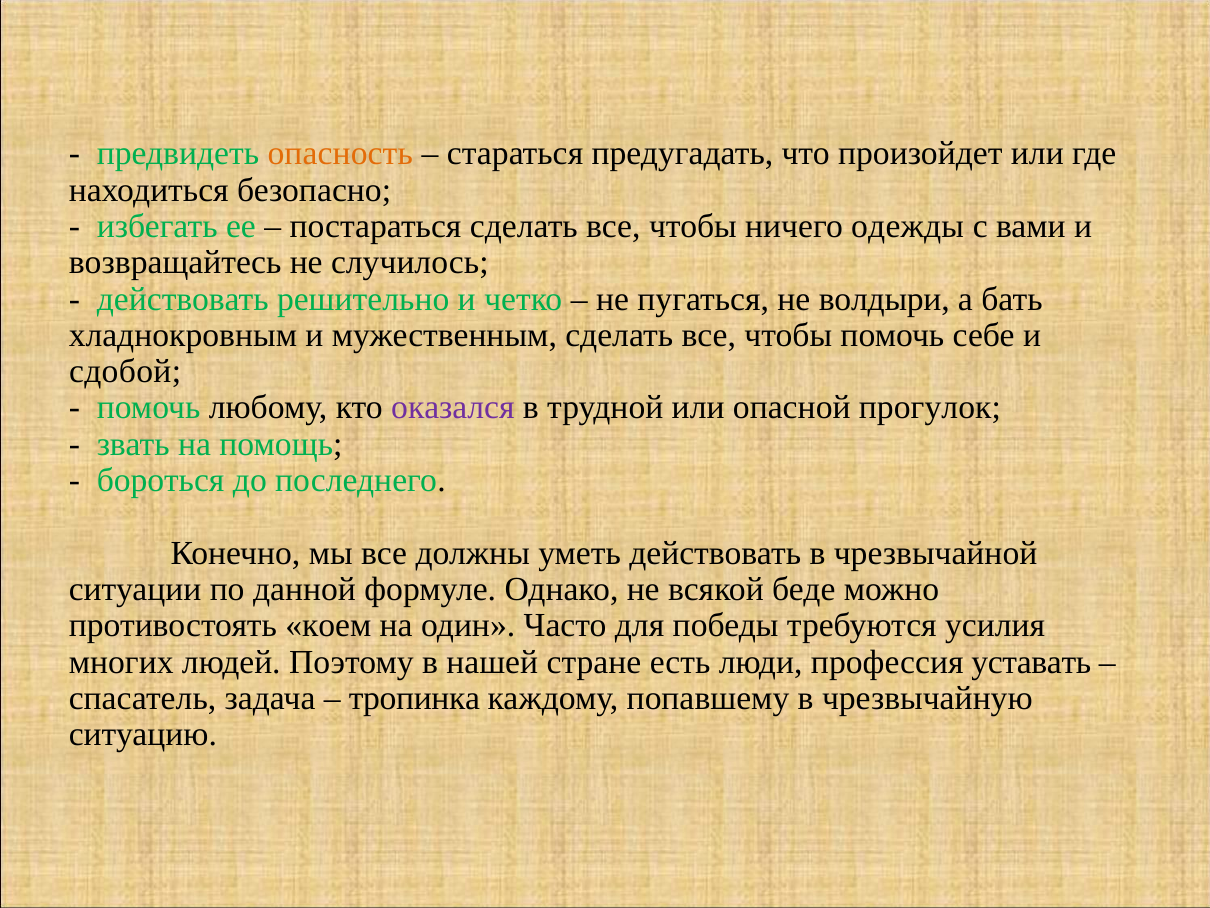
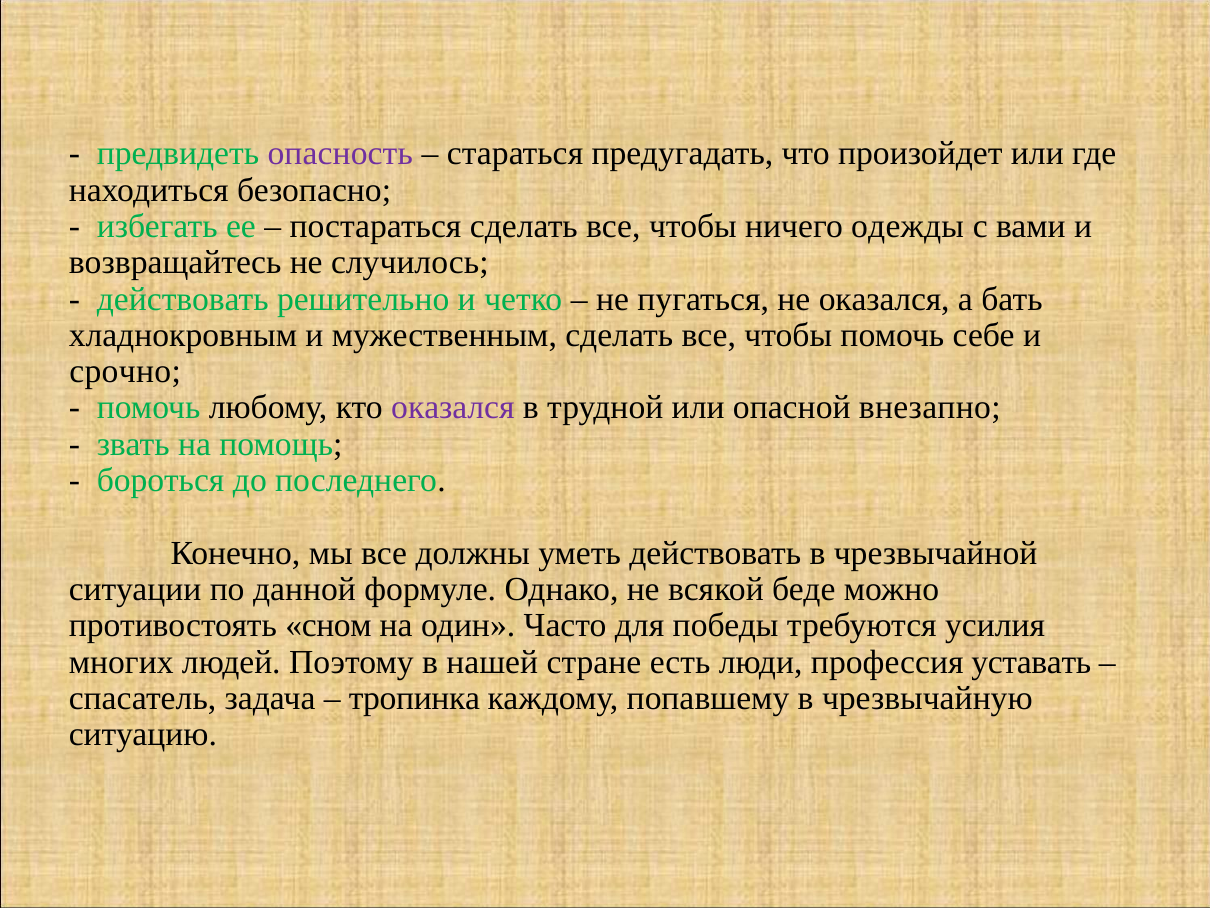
опасность colour: orange -> purple
не волдыри: волдыри -> оказался
сдобой: сдобой -> срочно
прогулок: прогулок -> внезапно
коем: коем -> сном
